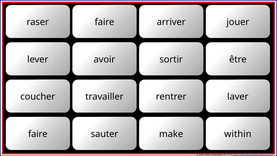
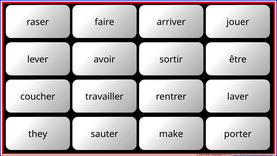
faire at (38, 134): faire -> they
within: within -> porter
